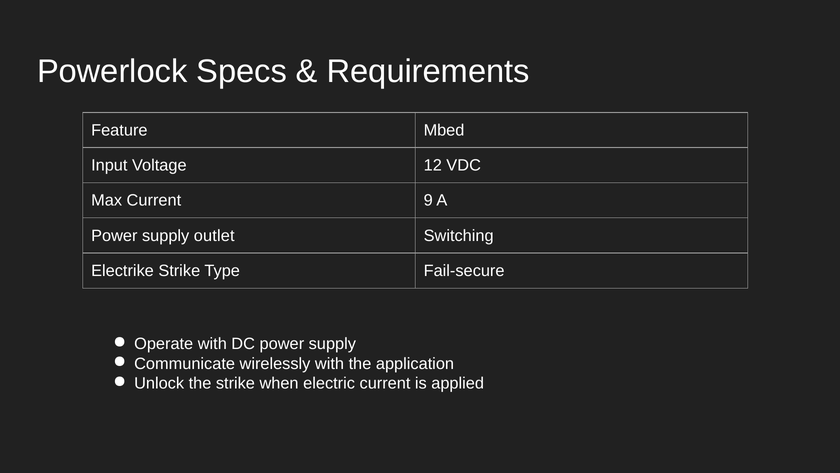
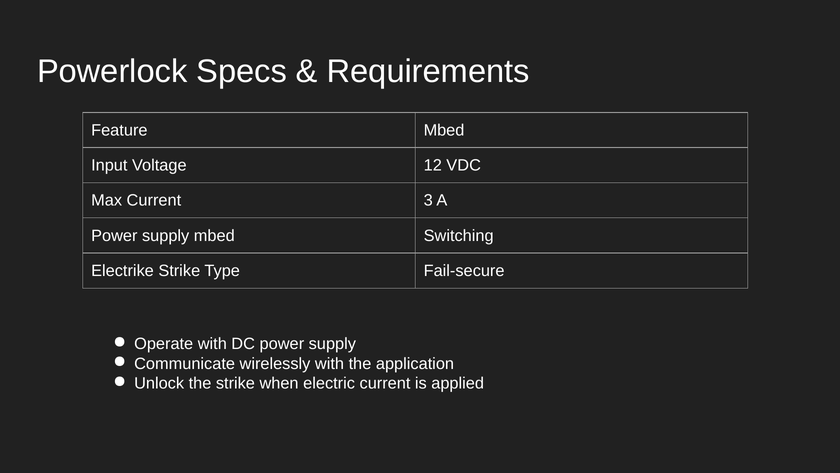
9: 9 -> 3
supply outlet: outlet -> mbed
